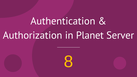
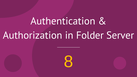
Planet: Planet -> Folder
